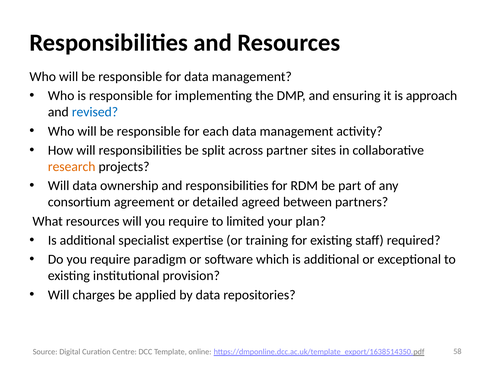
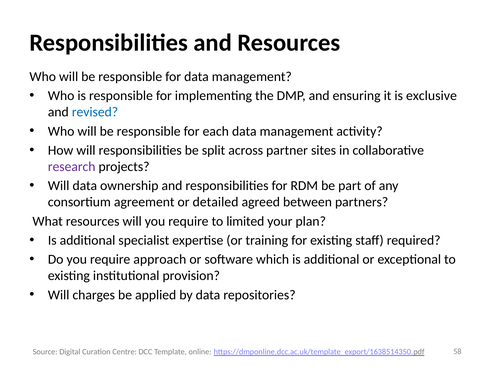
approach: approach -> exclusive
research colour: orange -> purple
paradigm: paradigm -> approach
